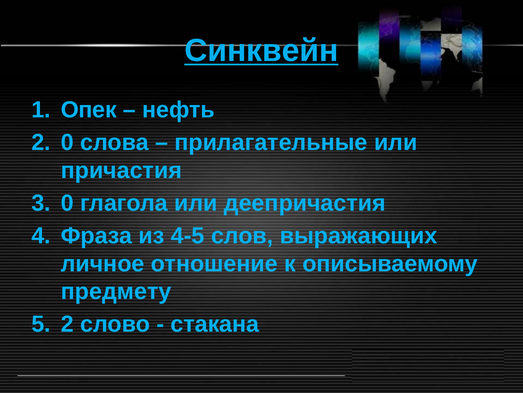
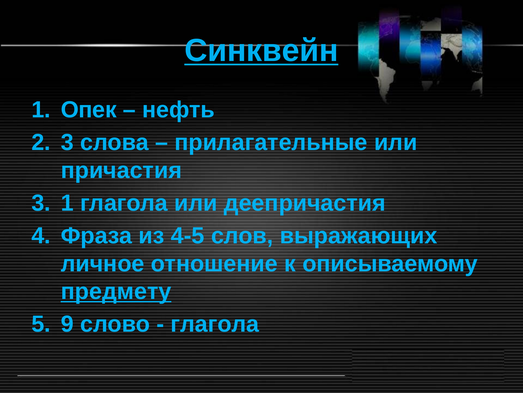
2 0: 0 -> 3
3 0: 0 -> 1
предмету underline: none -> present
2 at (67, 324): 2 -> 9
стакана at (215, 324): стакана -> глагола
